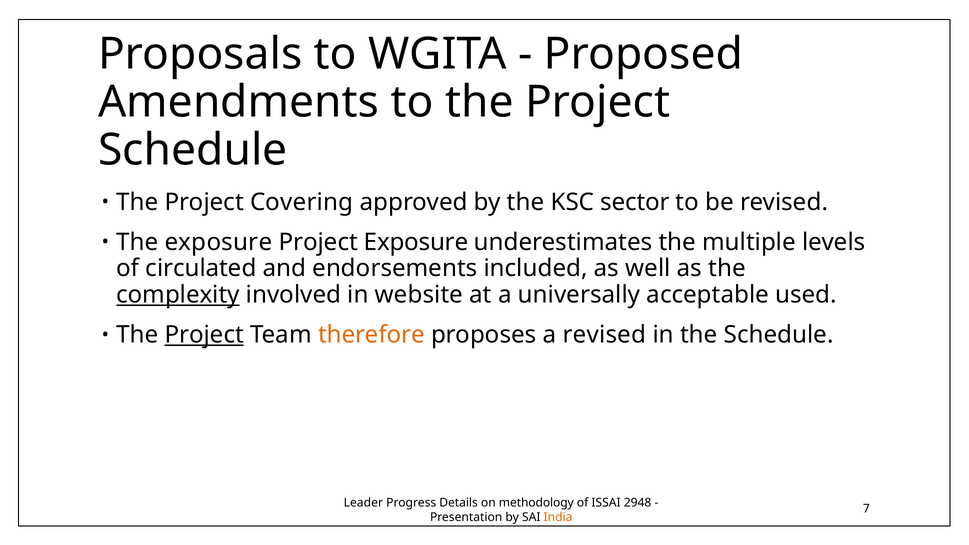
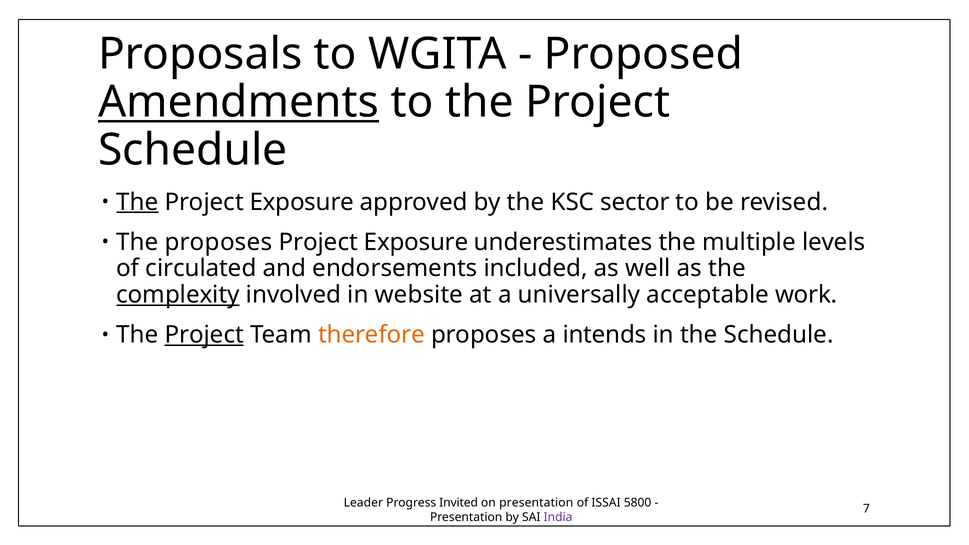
Amendments underline: none -> present
The at (137, 202) underline: none -> present
Covering at (302, 202): Covering -> Exposure
The exposure: exposure -> proposes
used: used -> work
a revised: revised -> intends
Details: Details -> Invited
on methodology: methodology -> presentation
2948: 2948 -> 5800
India colour: orange -> purple
